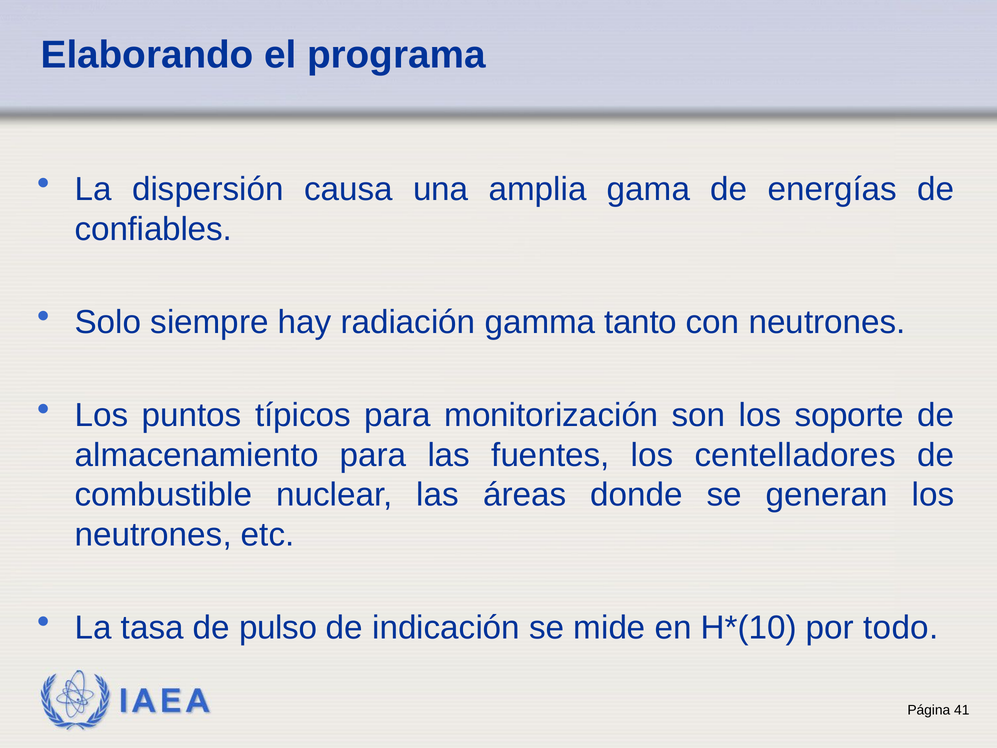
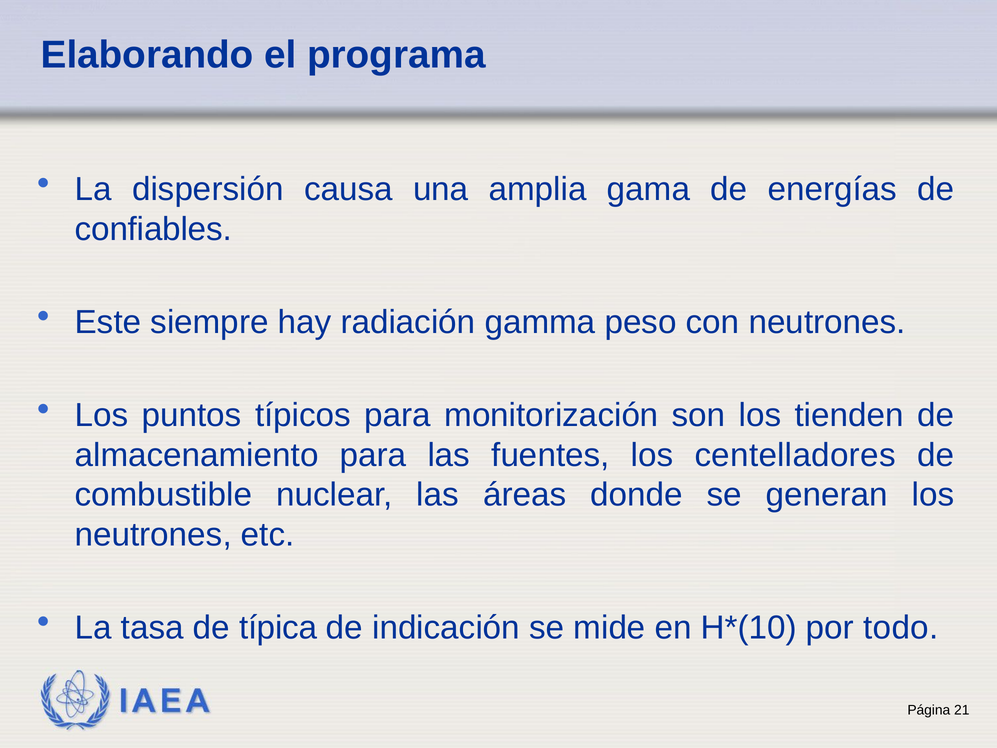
Solo: Solo -> Este
tanto: tanto -> peso
soporte: soporte -> tienden
pulso: pulso -> típica
41: 41 -> 21
